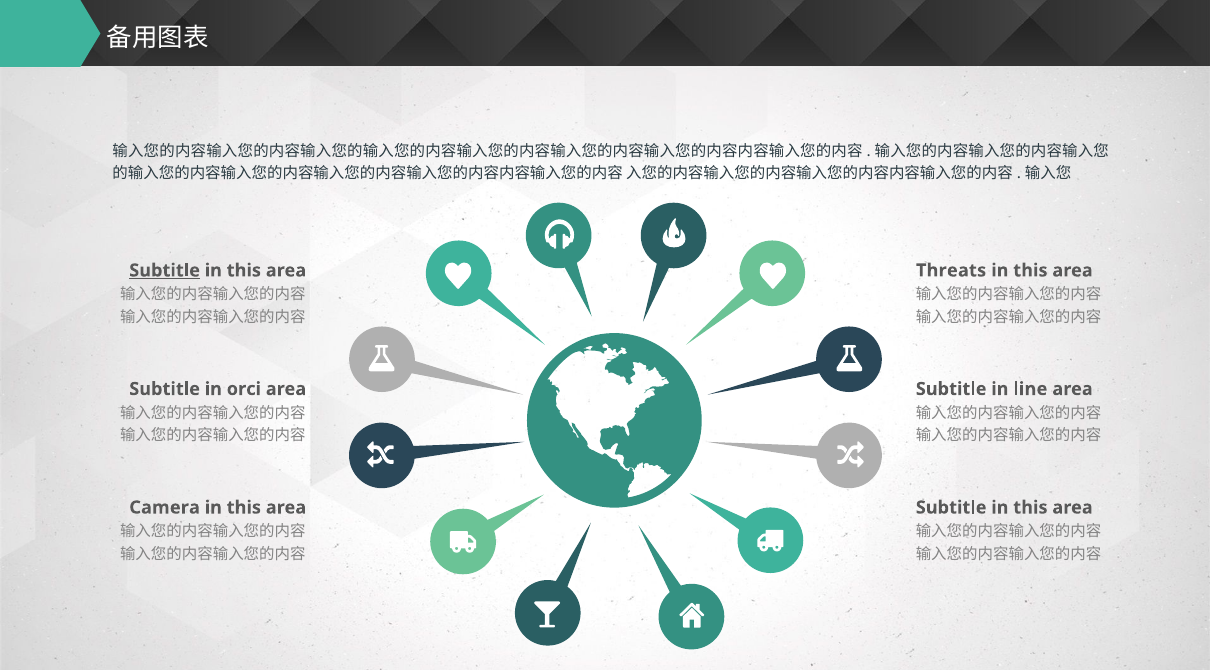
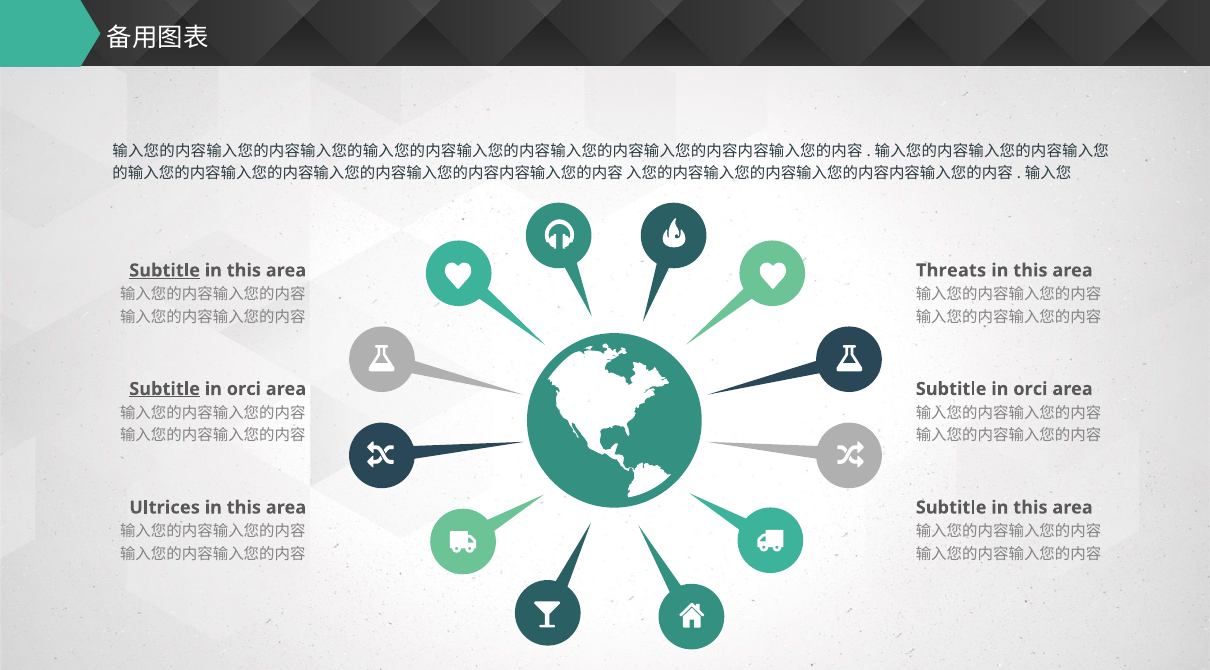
Subtitle at (165, 389) underline: none -> present
line at (1030, 389): line -> orci
Camera: Camera -> Ultrices
